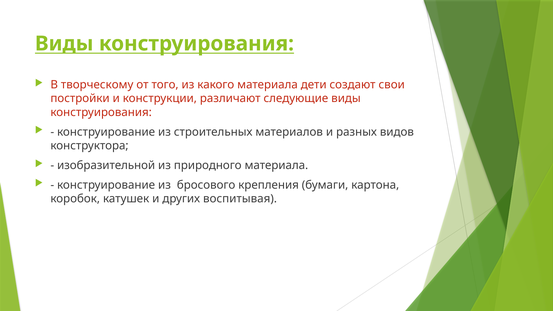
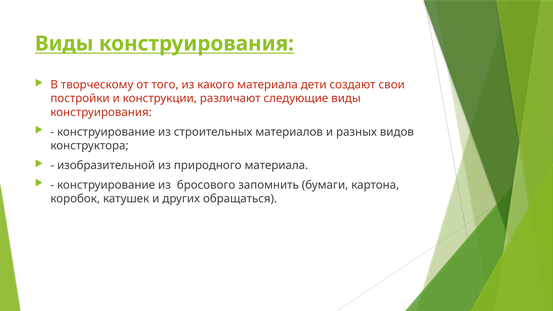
крепления: крепления -> запомнить
воспитывая: воспитывая -> обращаться
